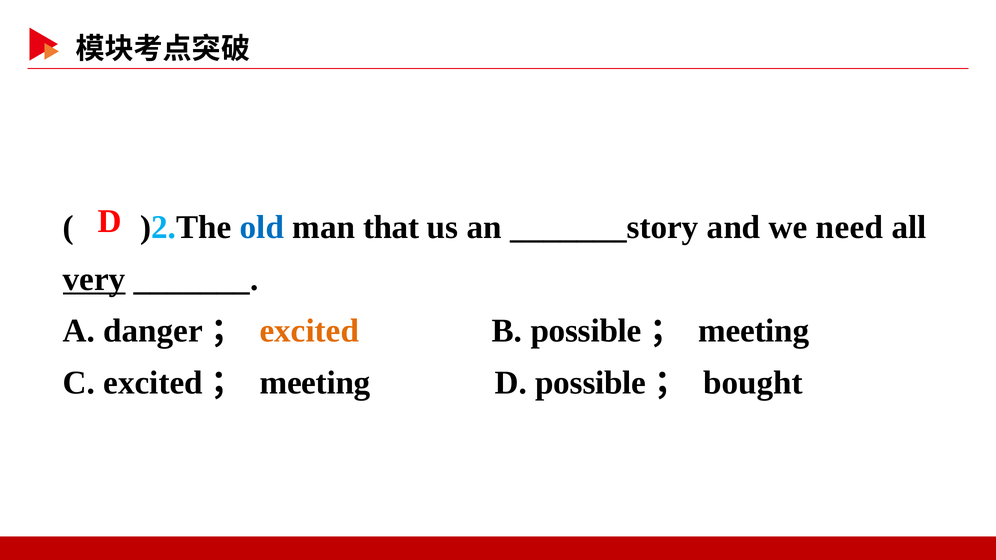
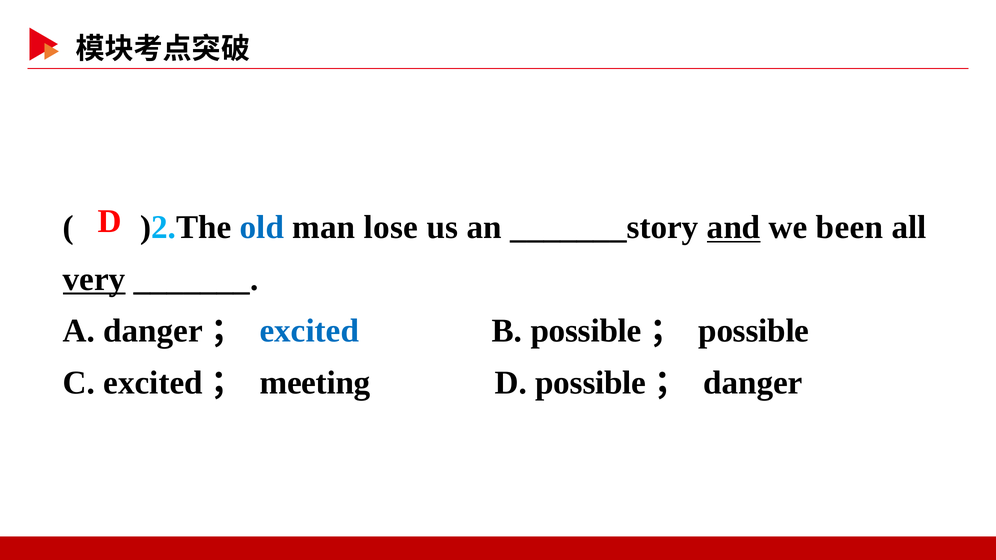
that: that -> lose
and underline: none -> present
need: need -> been
excited at (309, 331) colour: orange -> blue
meeting at (754, 331): meeting -> possible
bought at (753, 383): bought -> danger
